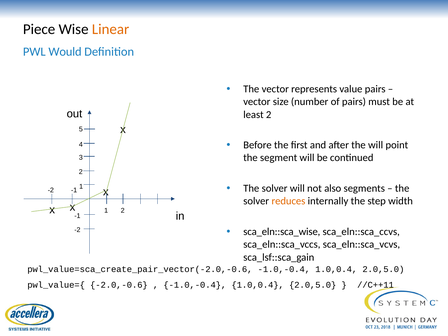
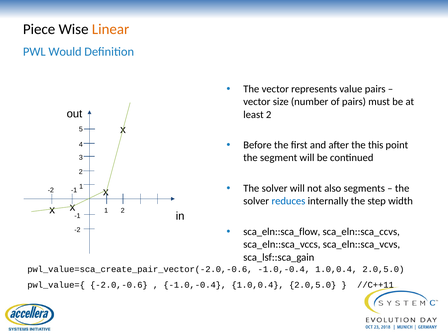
the will: will -> this
reduces colour: orange -> blue
sca_eln::sca_wise: sca_eln::sca_wise -> sca_eln::sca_flow
